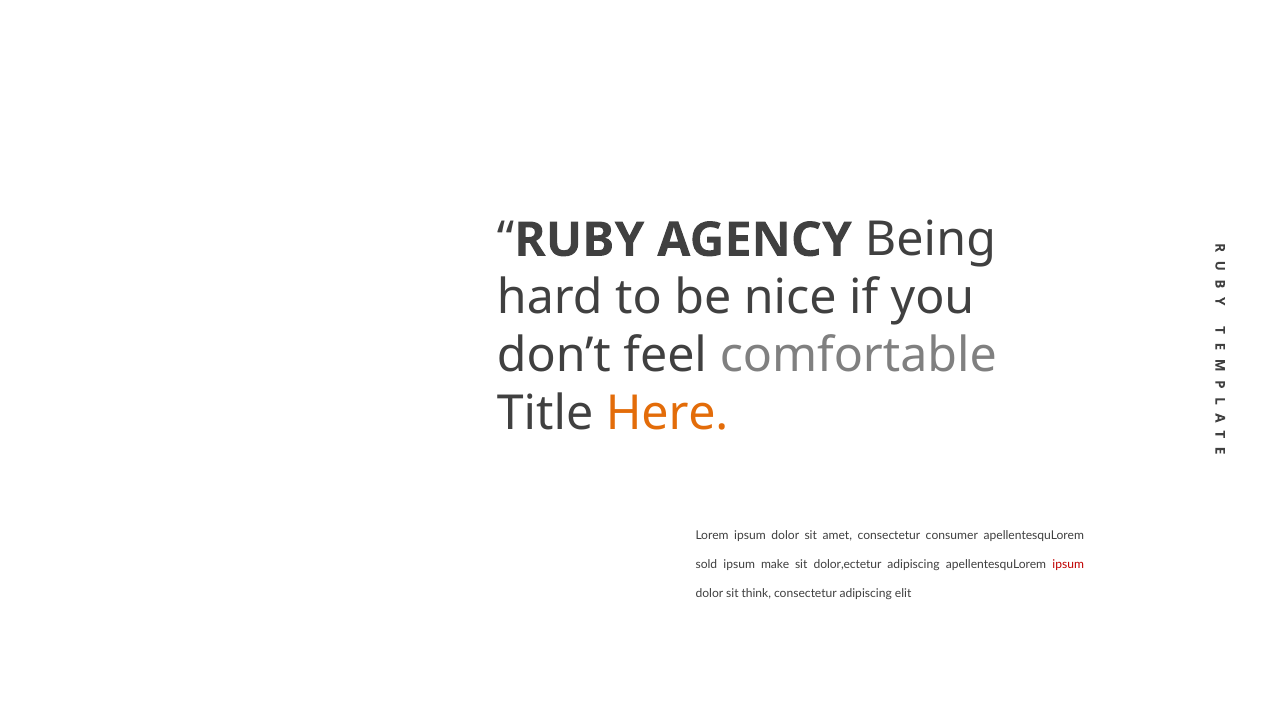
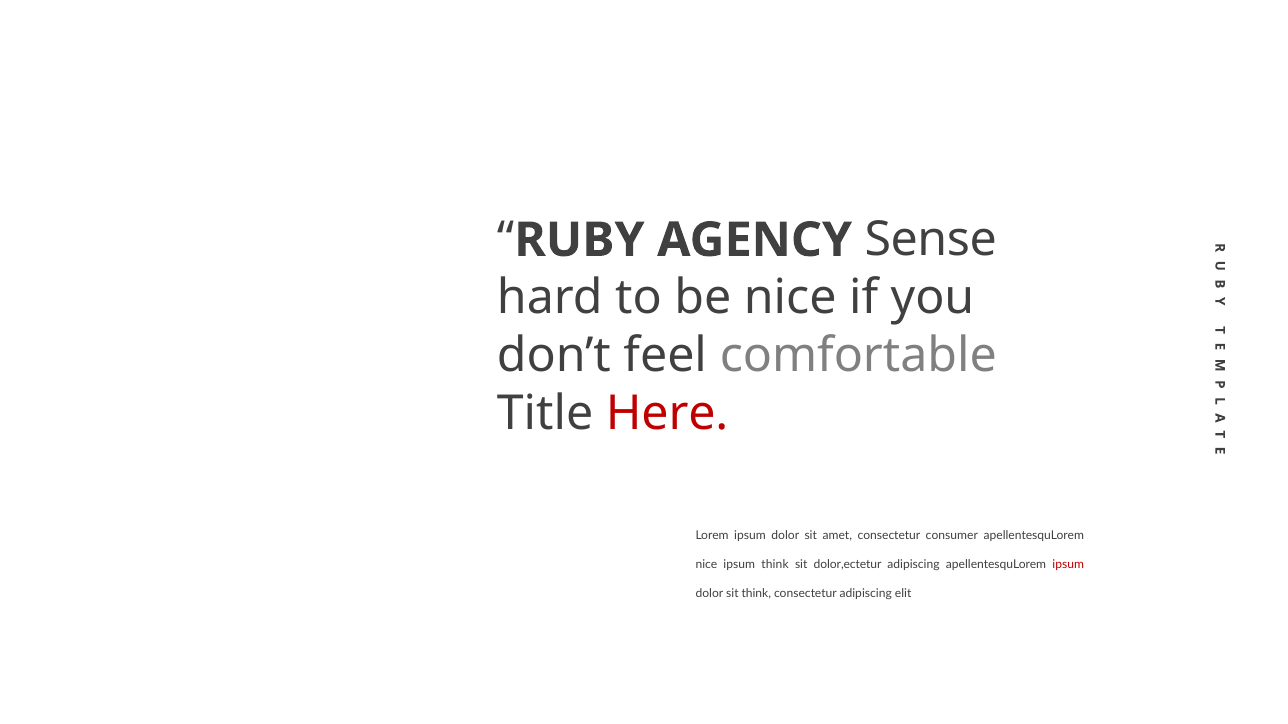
Being: Being -> Sense
Here colour: orange -> red
sold at (706, 565): sold -> nice
ipsum make: make -> think
